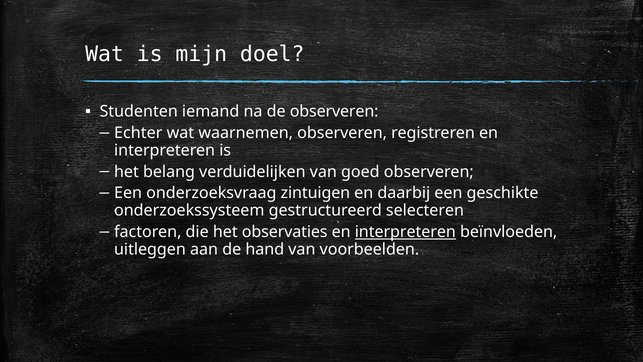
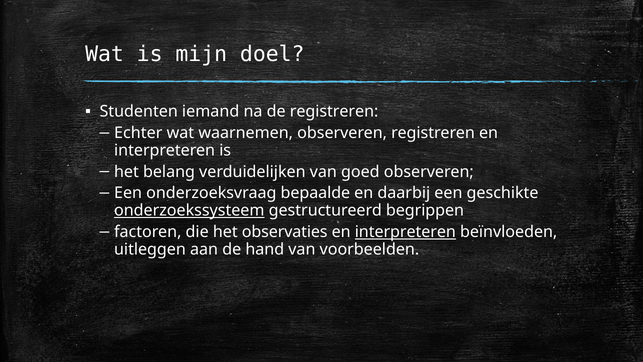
de observeren: observeren -> registreren
zintuigen: zintuigen -> bepaalde
onderzoekssysteem underline: none -> present
selecteren: selecteren -> begrippen
